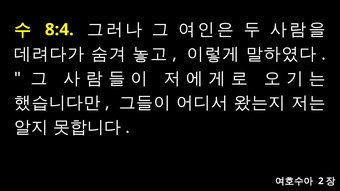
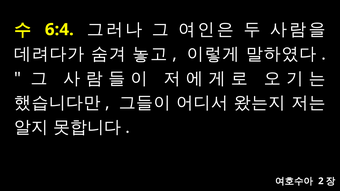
8:4: 8:4 -> 6:4
